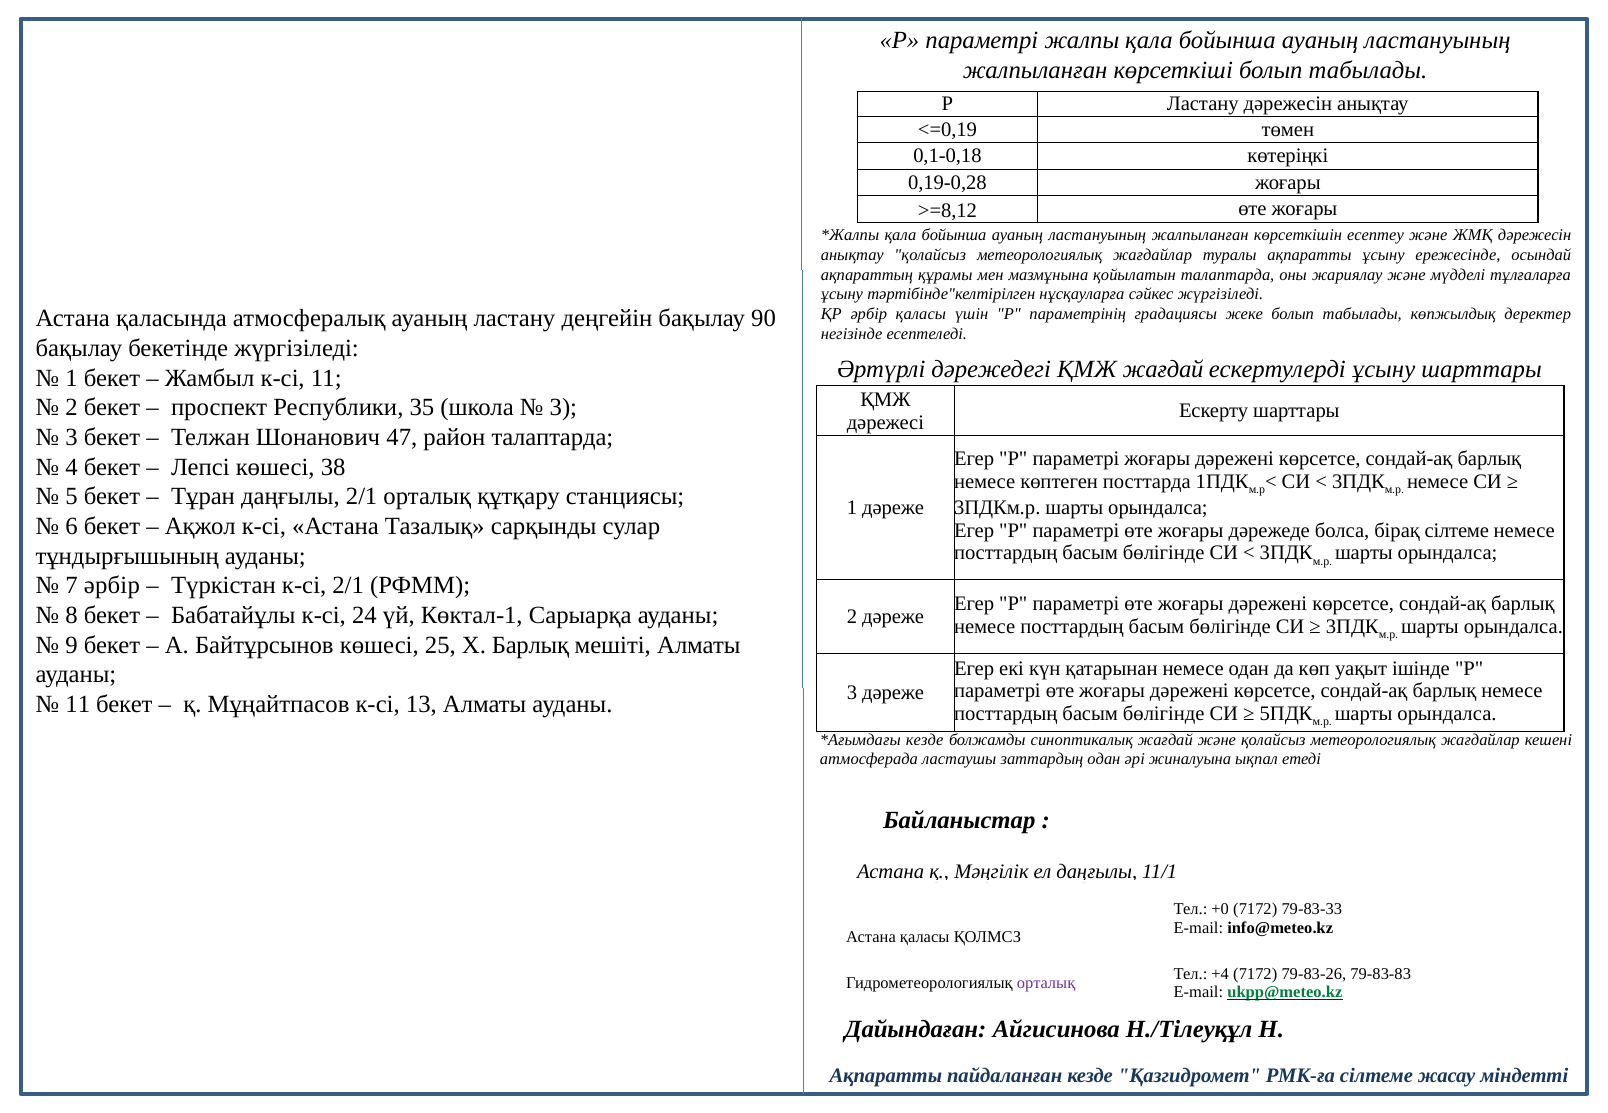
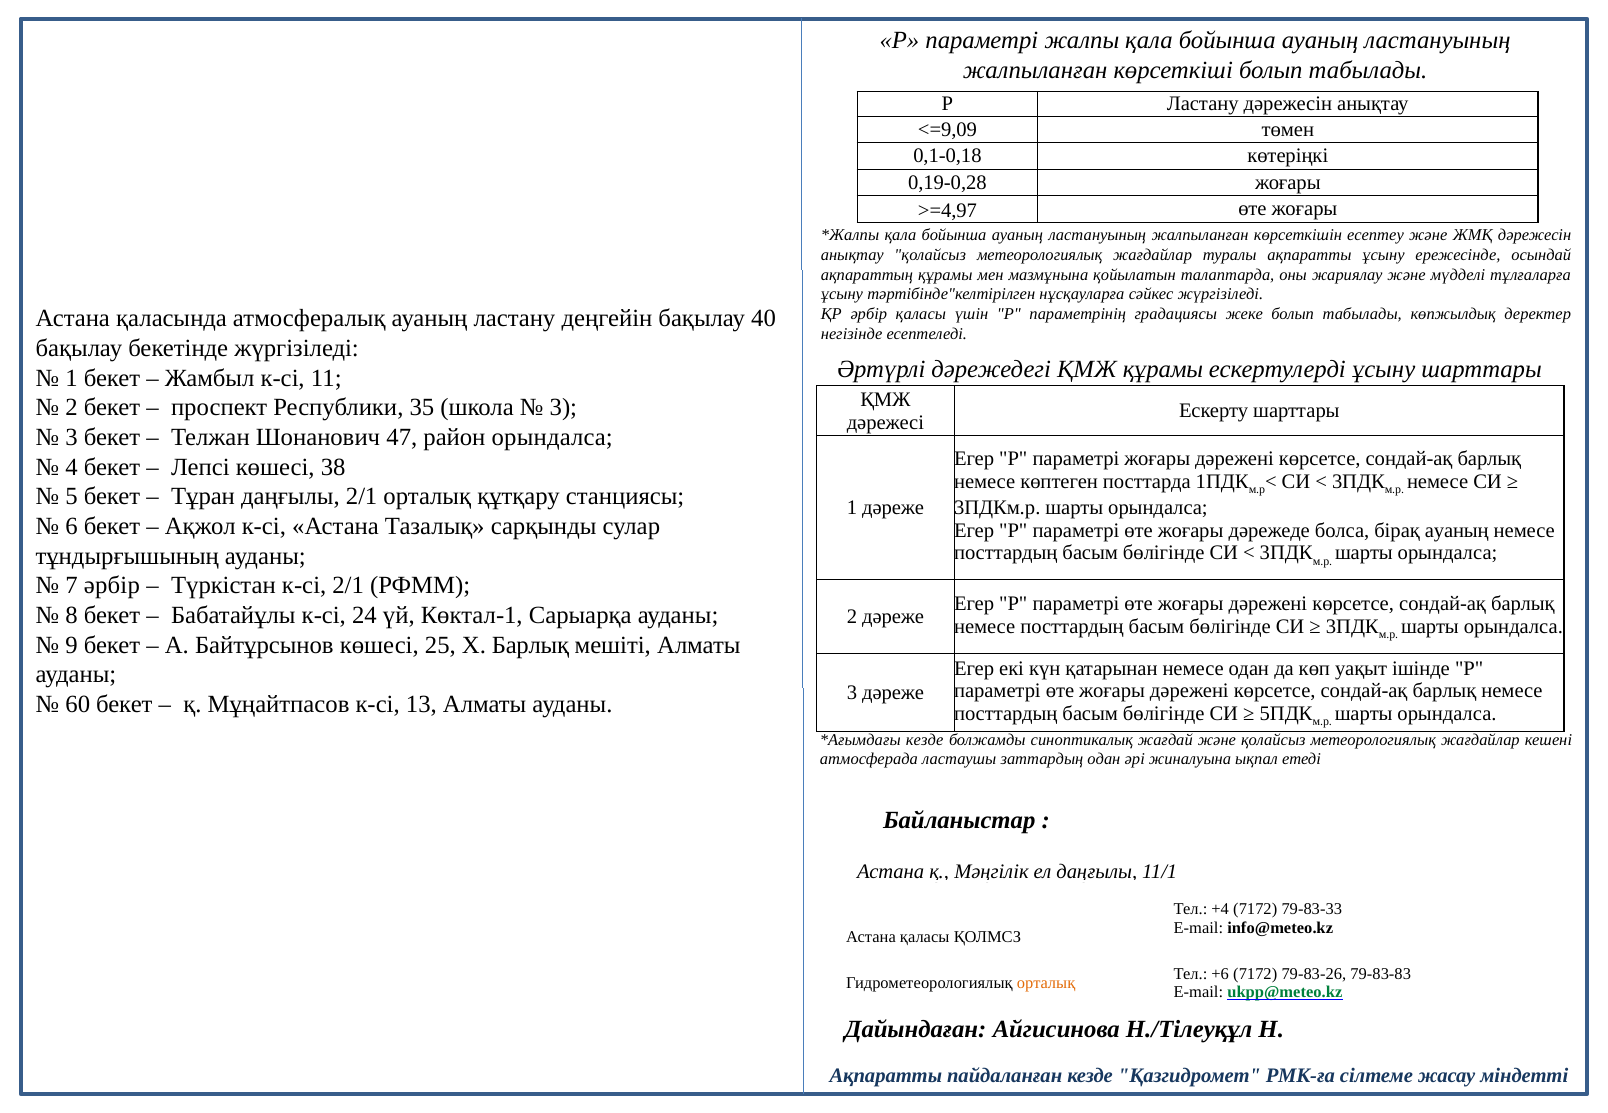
<=0,19: <=0,19 -> <=9,09
>=8,12: >=8,12 -> >=4,97
90: 90 -> 40
ҚМЖ жағдай: жағдай -> құрамы
район талаптарда: талаптарда -> орындалса
бірақ сілтеме: сілтеме -> ауаның
11 at (78, 705): 11 -> 60
+0: +0 -> +4
+4: +4 -> +6
орталық at (1046, 983) colour: purple -> orange
